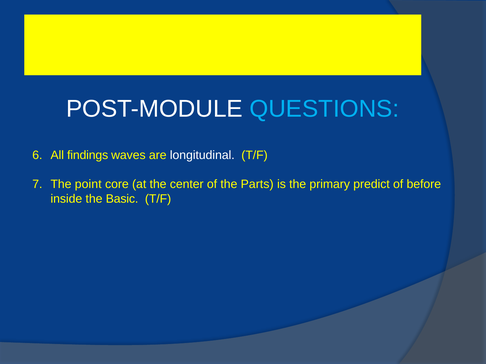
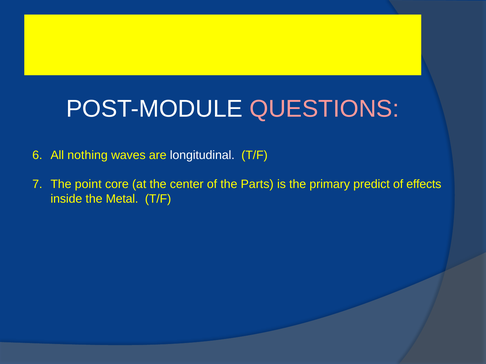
QUESTIONS colour: light blue -> pink
findings: findings -> nothing
before: before -> effects
Basic: Basic -> Metal
